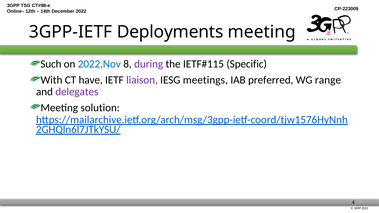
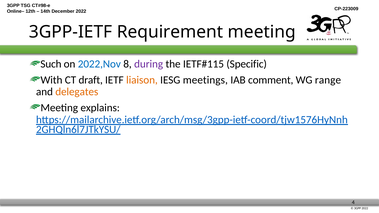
Deployments: Deployments -> Requirement
have: have -> draft
liaison colour: purple -> orange
preferred: preferred -> comment
delegates colour: purple -> orange
solution: solution -> explains
